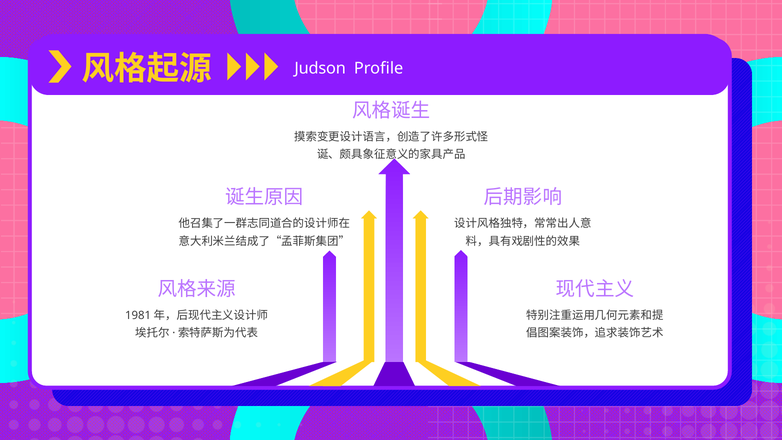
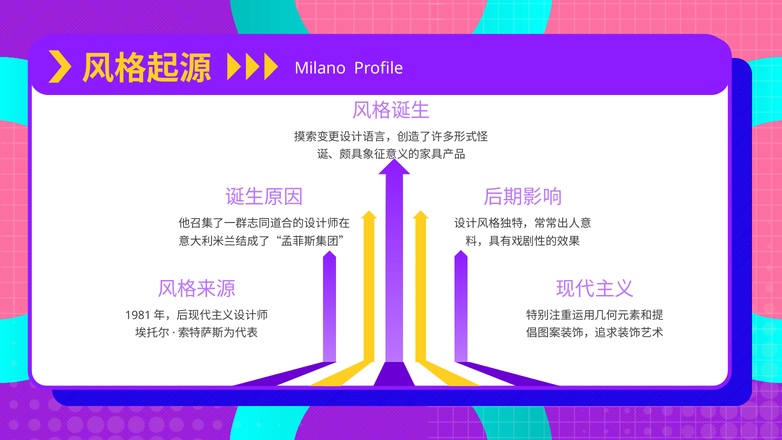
Judson: Judson -> Milano
